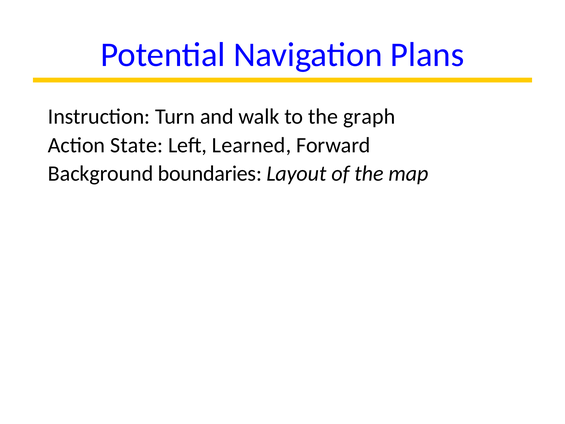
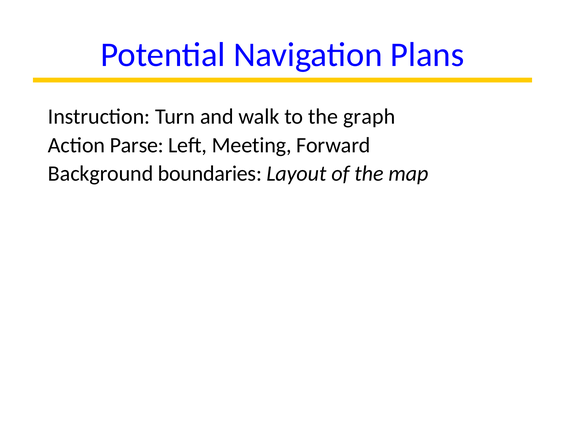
State: State -> Parse
Learned: Learned -> Meeting
